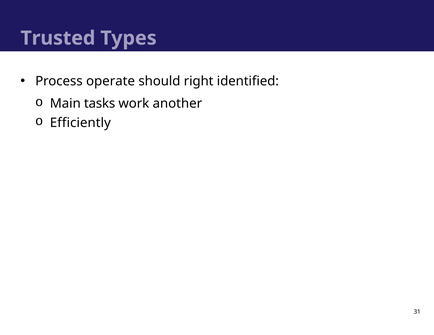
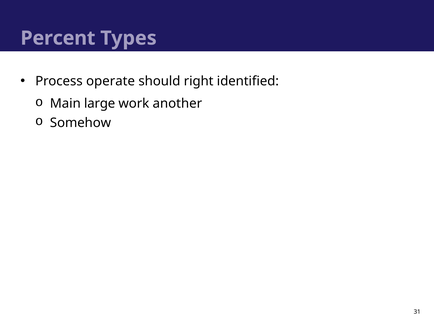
Trusted: Trusted -> Percent
tasks: tasks -> large
Efficiently: Efficiently -> Somehow
